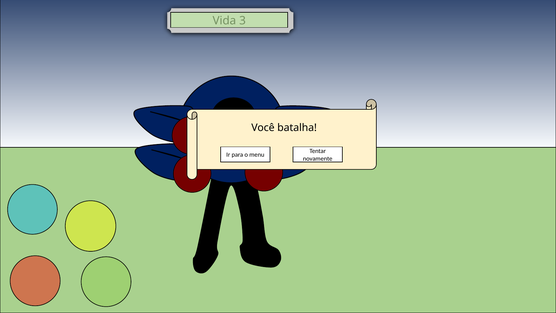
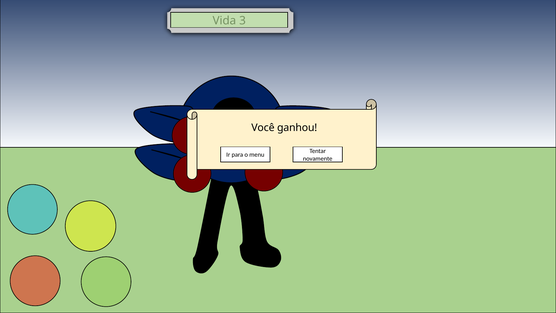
batalha: batalha -> ganhou
